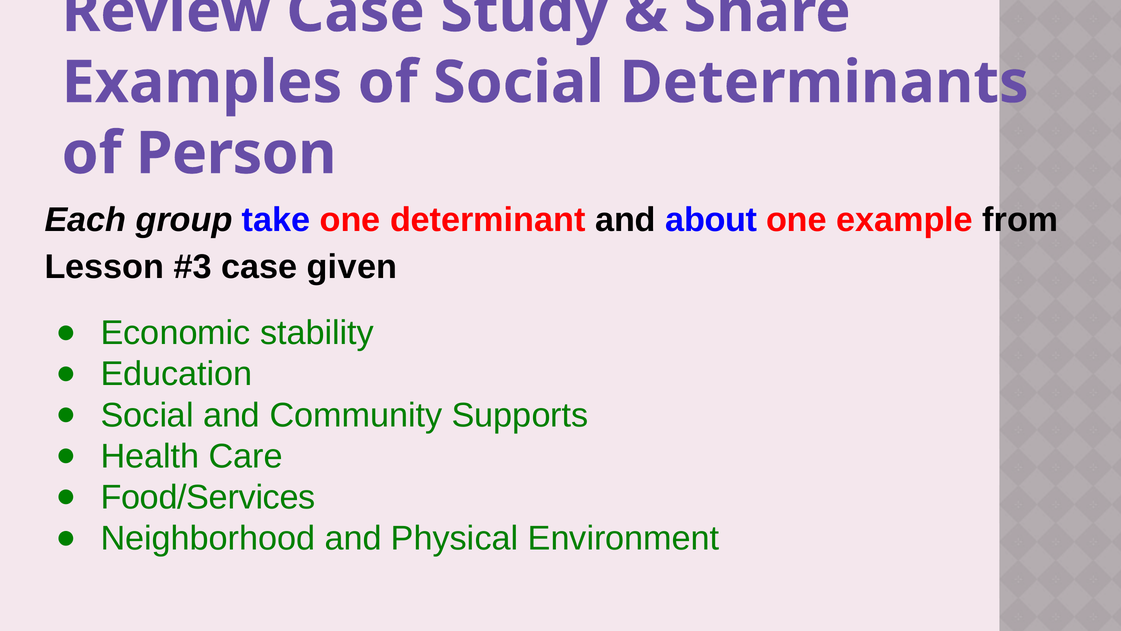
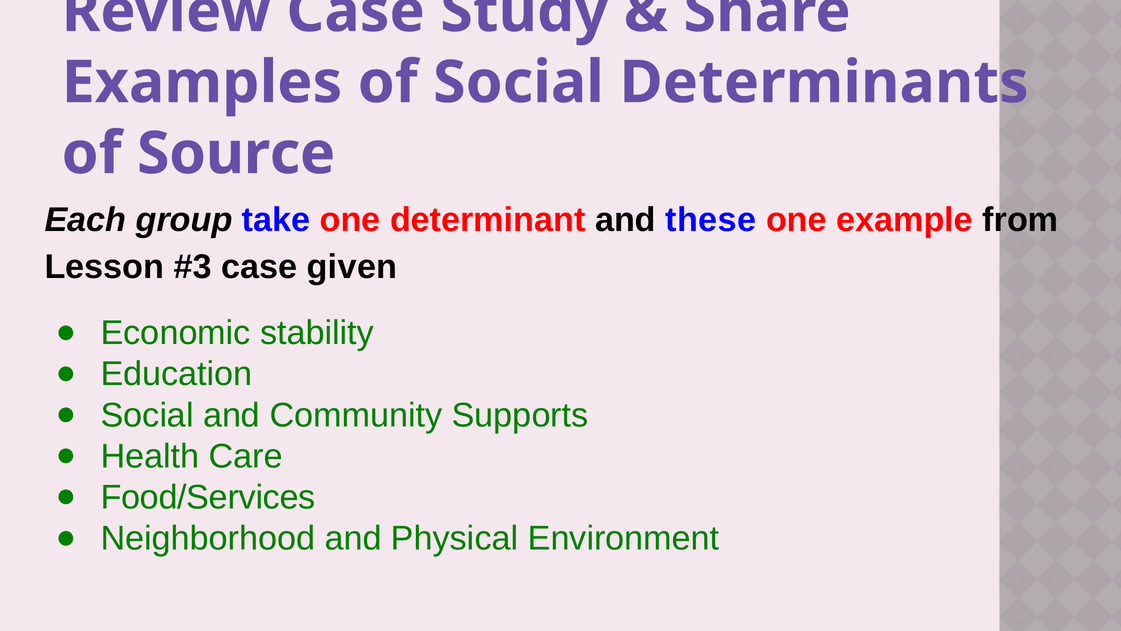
Person: Person -> Source
about: about -> these
